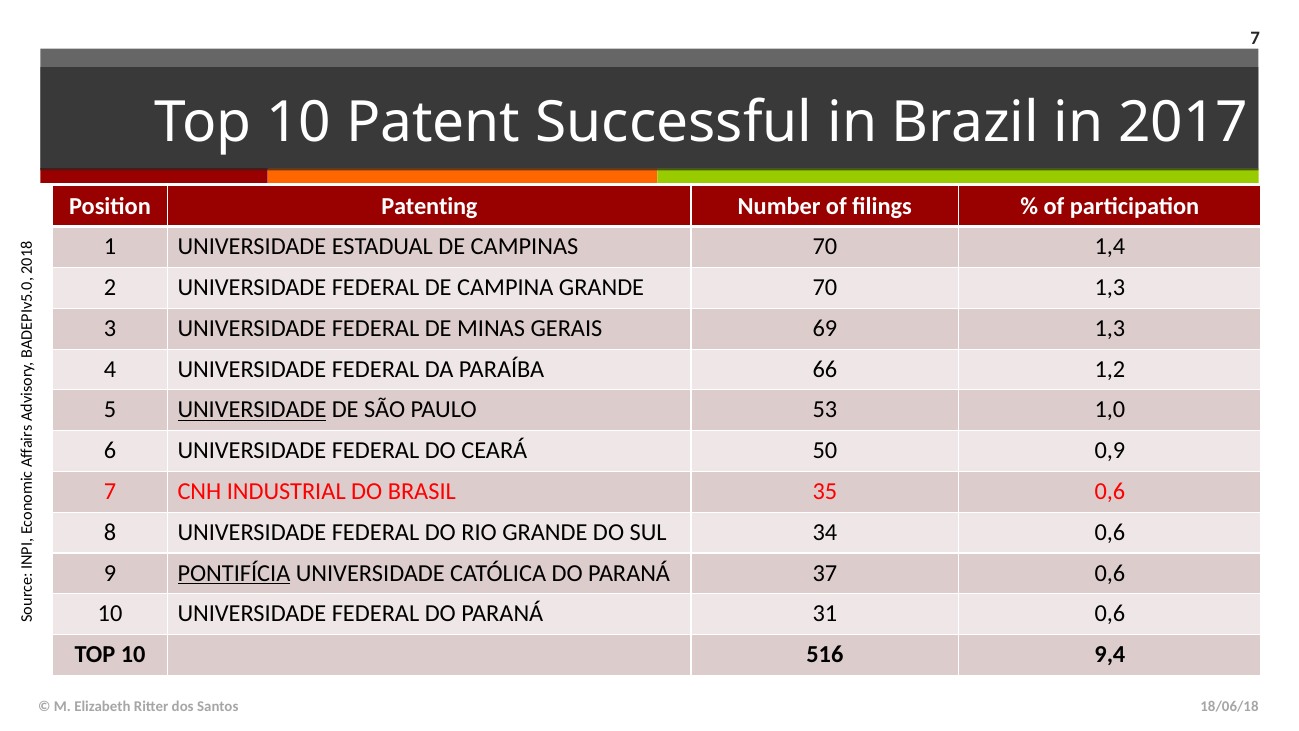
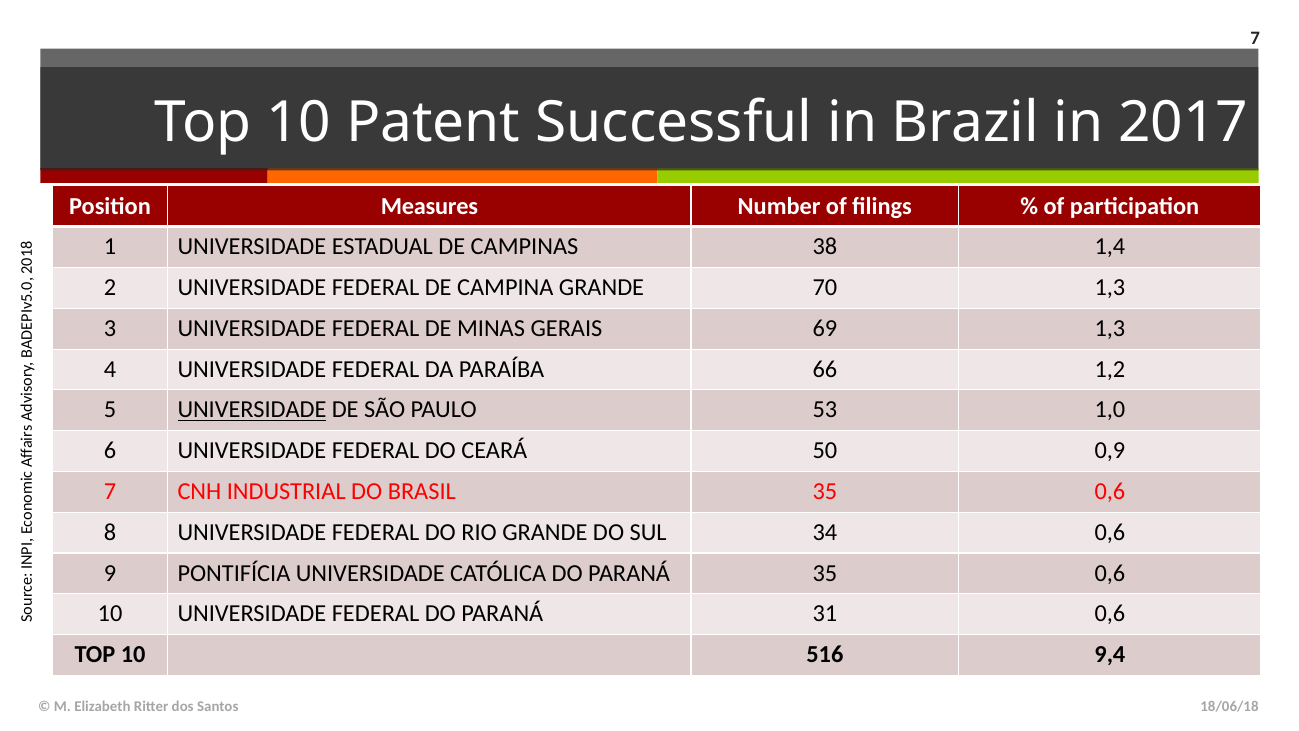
Patenting: Patenting -> Measures
CAMPINAS 70: 70 -> 38
PONTIFÍCIA underline: present -> none
PARANÁ 37: 37 -> 35
